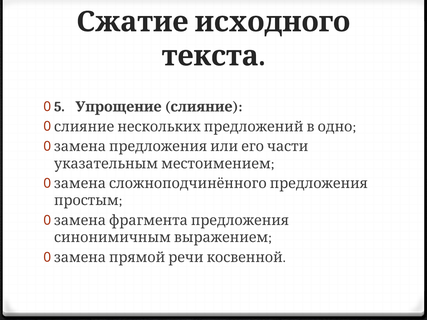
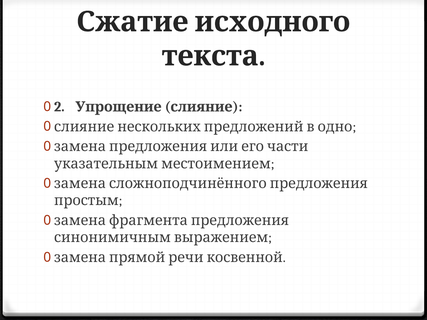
5: 5 -> 2
